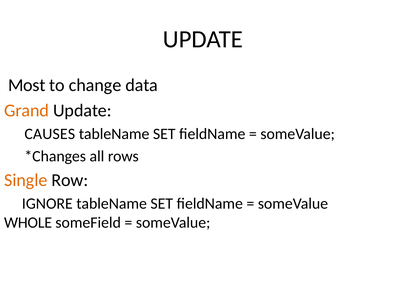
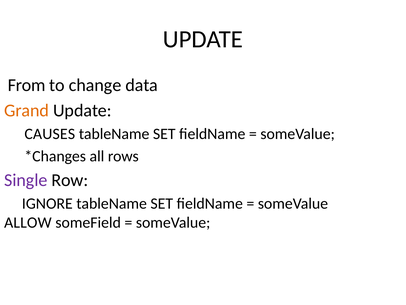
Most: Most -> From
Single colour: orange -> purple
WHOLE: WHOLE -> ALLOW
